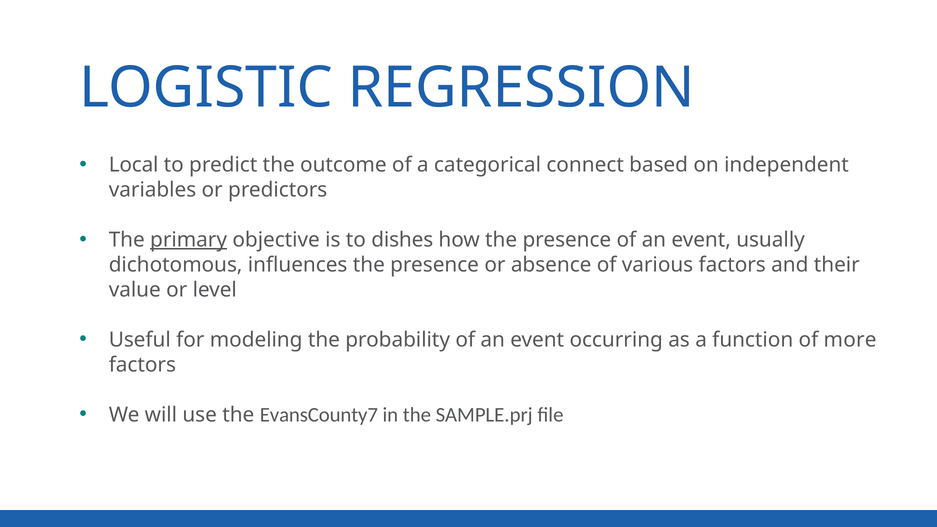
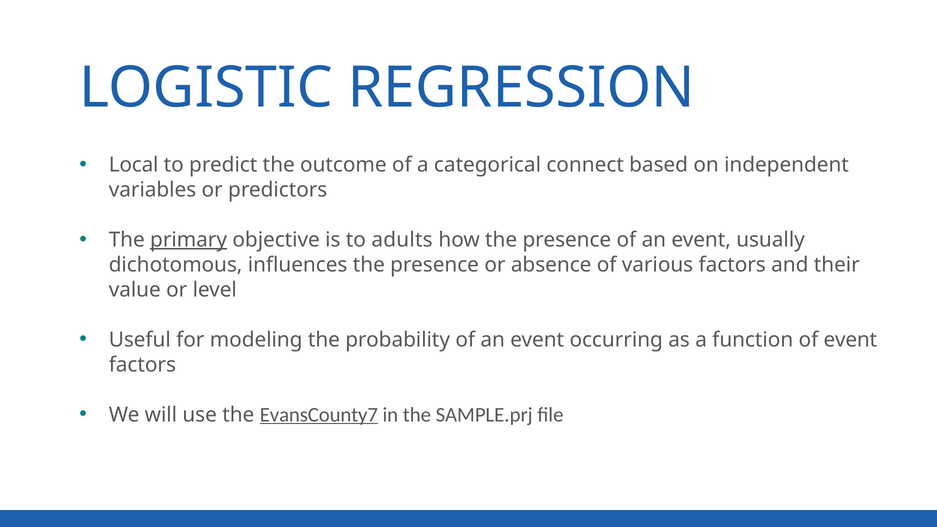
dishes: dishes -> adults
of more: more -> event
EvansCounty7 underline: none -> present
